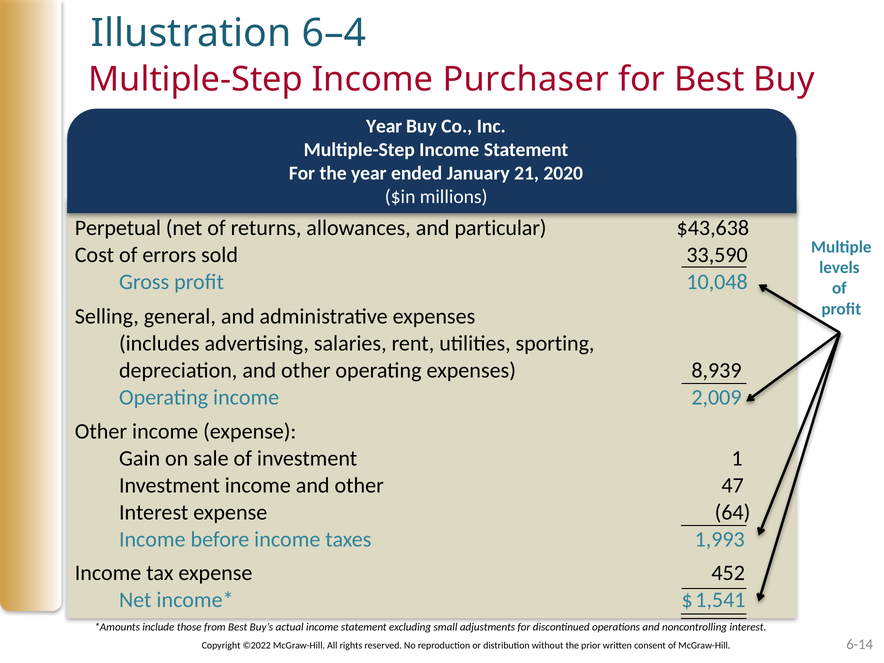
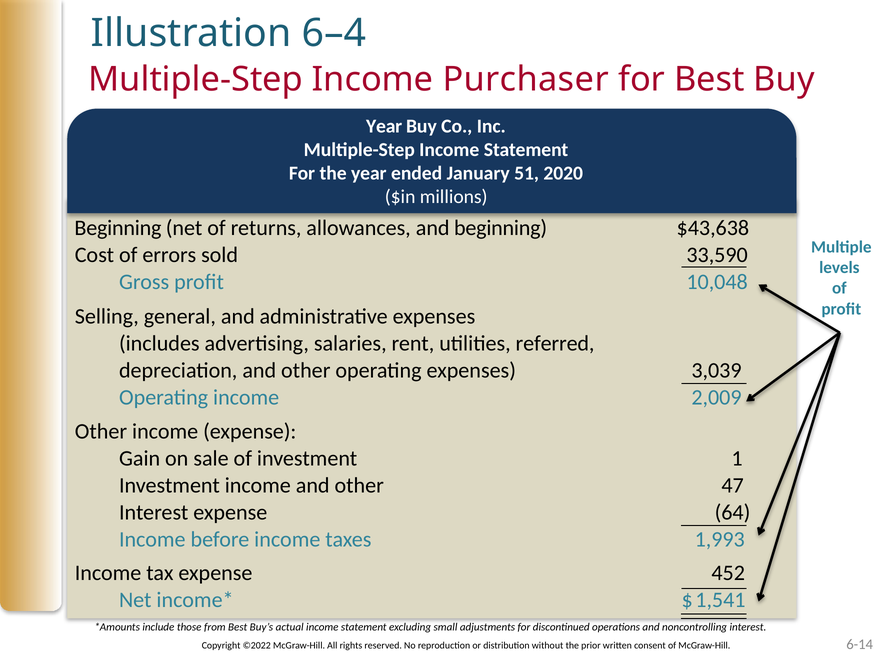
21: 21 -> 51
Perpetual at (118, 228): Perpetual -> Beginning
and particular: particular -> beginning
sporting: sporting -> referred
8,939: 8,939 -> 3,039
